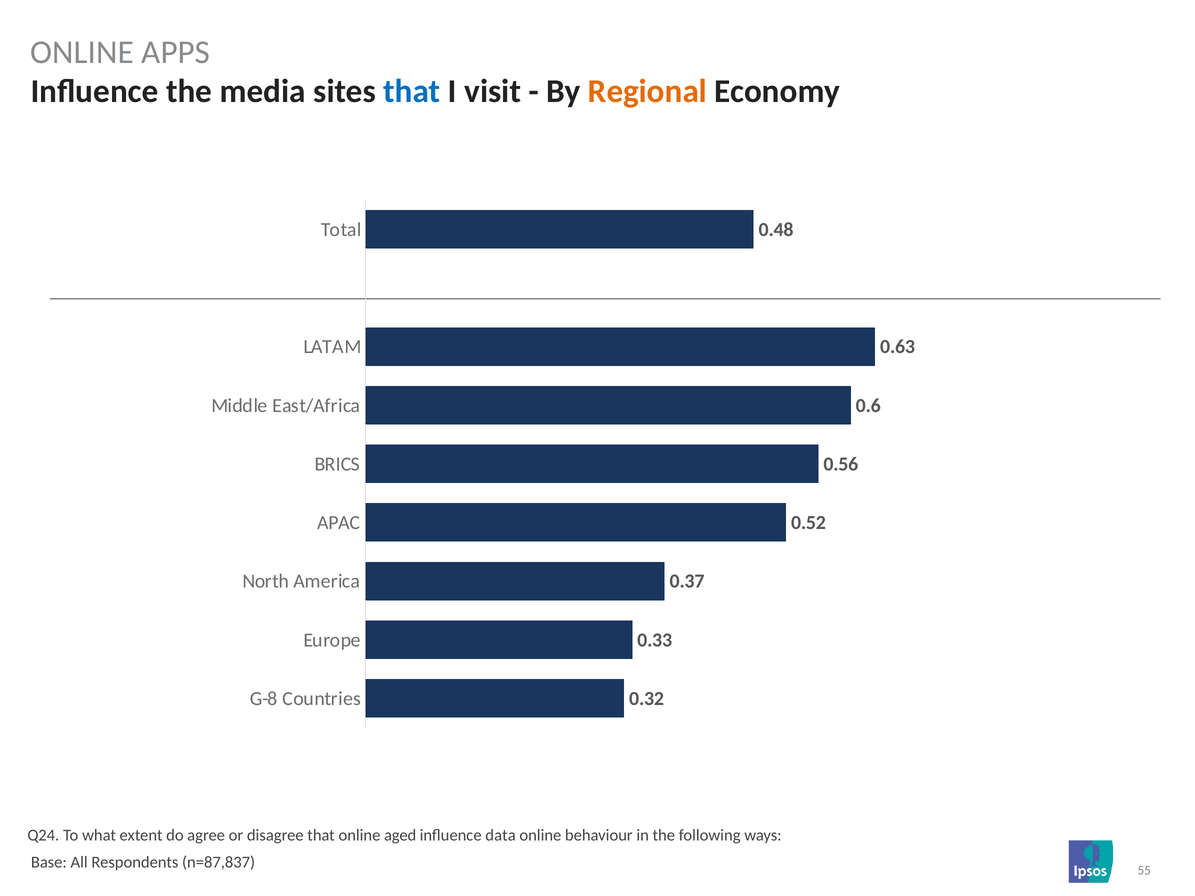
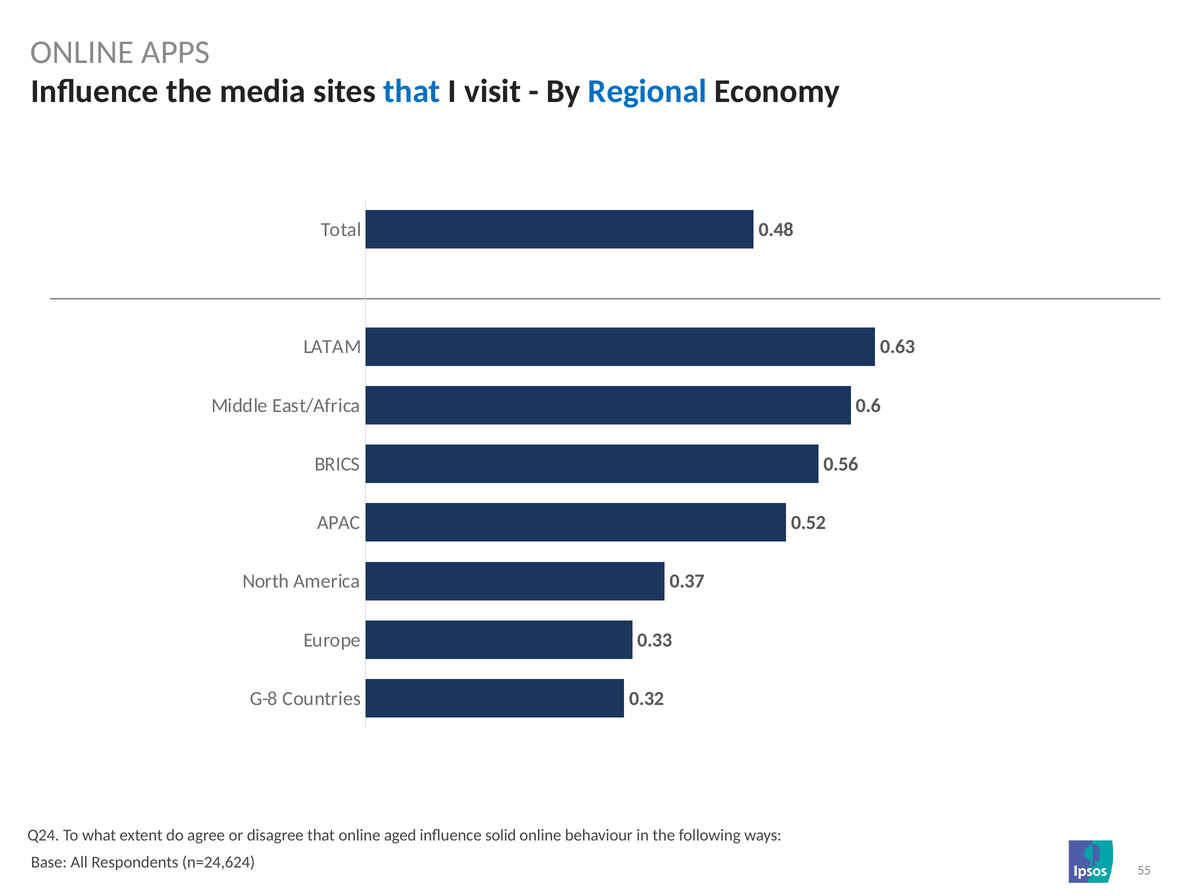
Regional colour: orange -> blue
data: data -> solid
n=87,837: n=87,837 -> n=24,624
